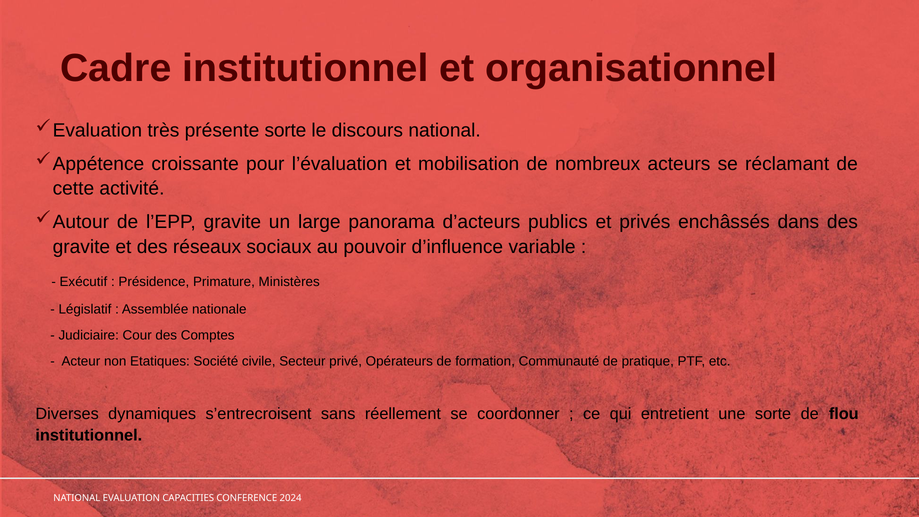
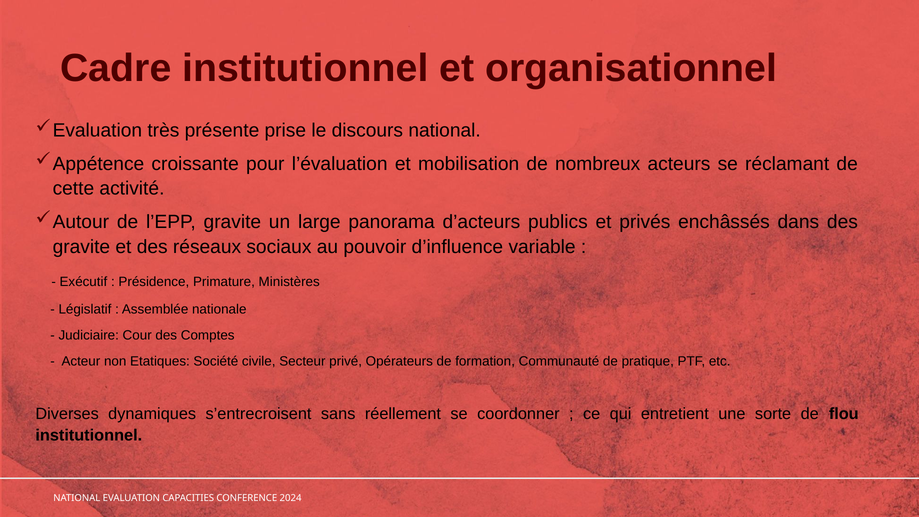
présente sorte: sorte -> prise
